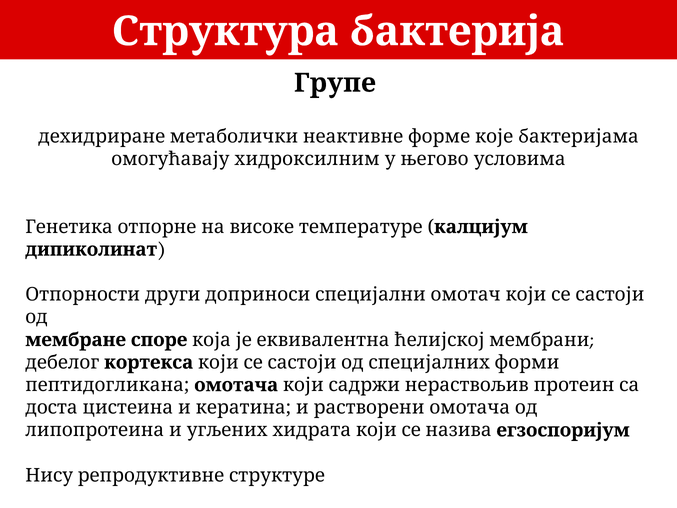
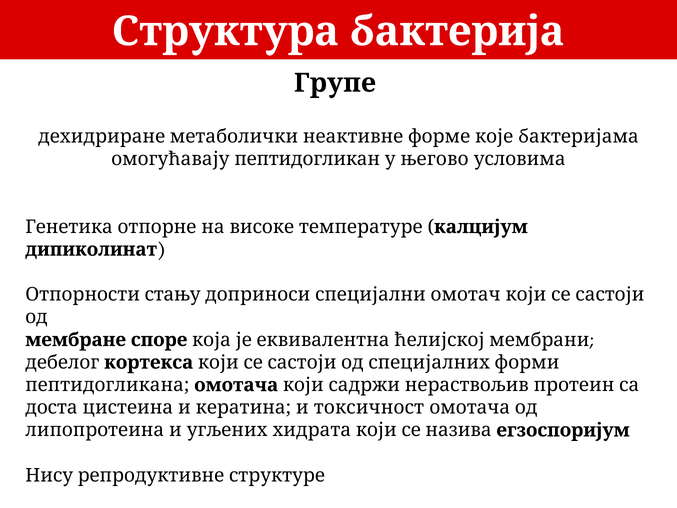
хидроксилним: хидроксилним -> пептидогликан
други: други -> стању
растворени: растворени -> токсичност
